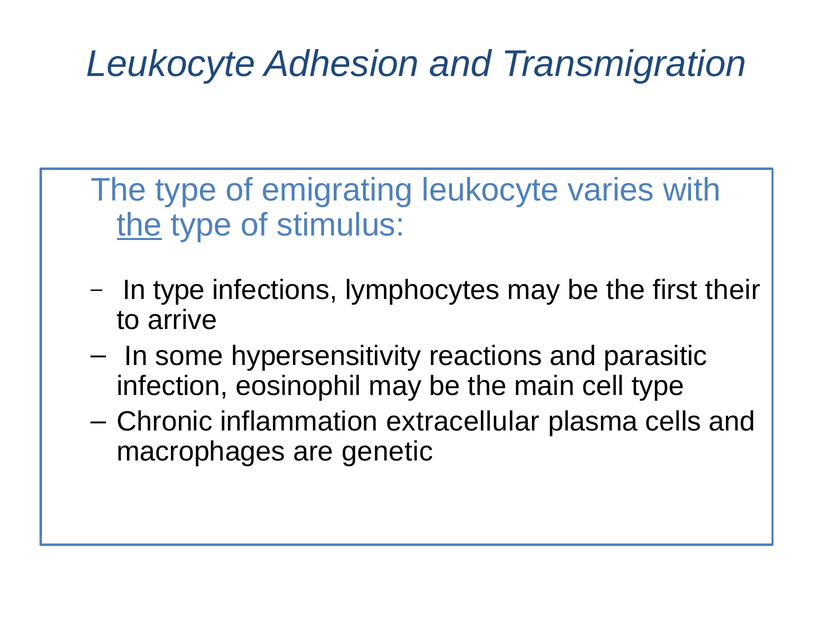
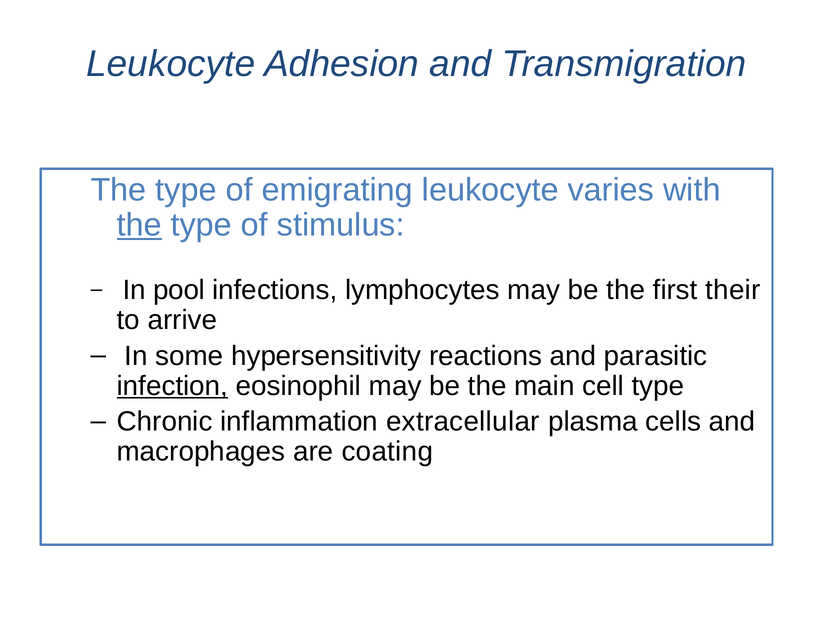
In type: type -> pool
infection underline: none -> present
genetic: genetic -> coating
